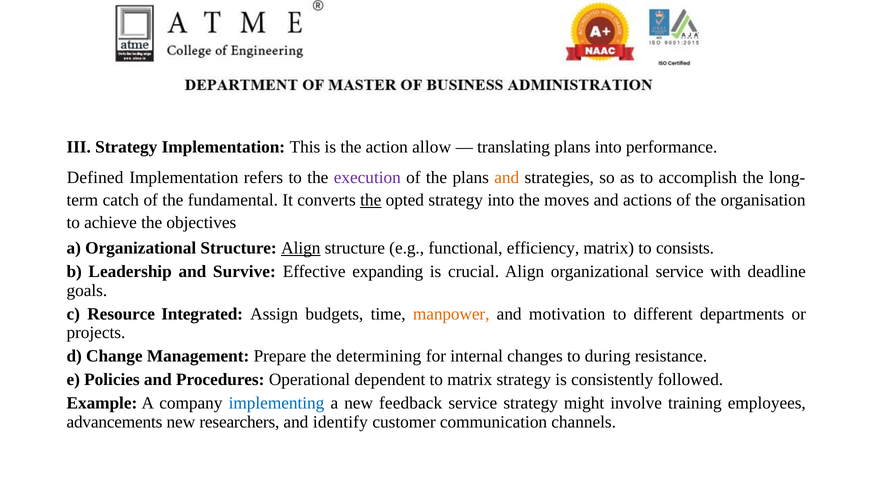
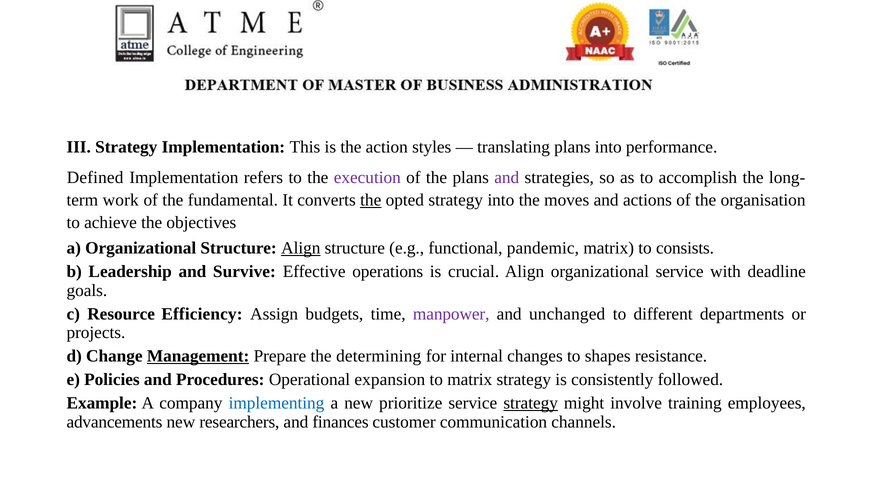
allow: allow -> styles
and at (507, 178) colour: orange -> purple
catch: catch -> work
efficiency: efficiency -> pandemic
expanding: expanding -> operations
Integrated: Integrated -> Efficiency
manpower colour: orange -> purple
motivation: motivation -> unchanged
Management underline: none -> present
during: during -> shapes
dependent: dependent -> expansion
feedback: feedback -> prioritize
strategy at (531, 403) underline: none -> present
identify: identify -> finances
